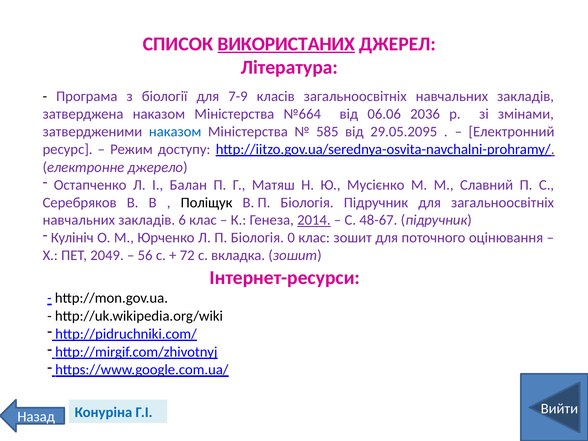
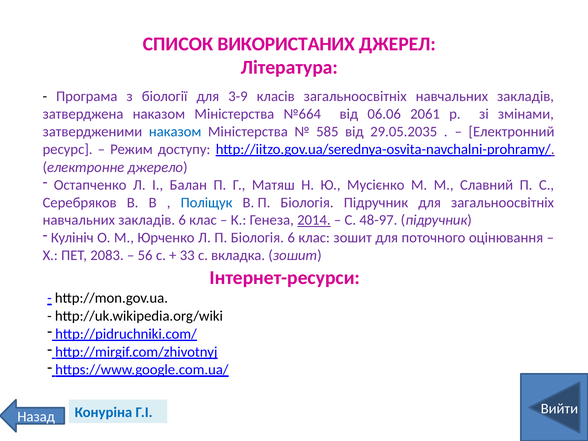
ВИКОРИСТАНИХ underline: present -> none
7-9: 7-9 -> 3-9
2036: 2036 -> 2061
29.05.2095: 29.05.2095 -> 29.05.2035
Поліщук colour: black -> blue
48-67: 48-67 -> 48-97
Біологія 0: 0 -> 6
2049: 2049 -> 2083
72: 72 -> 33
